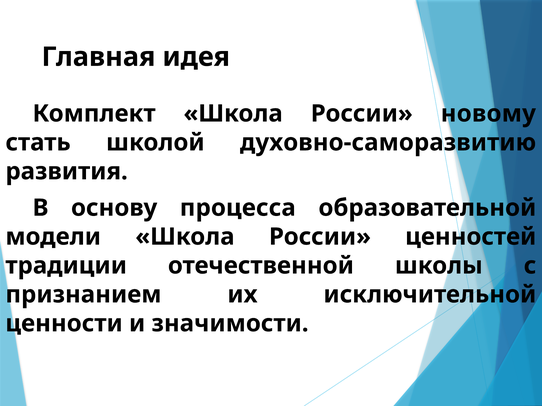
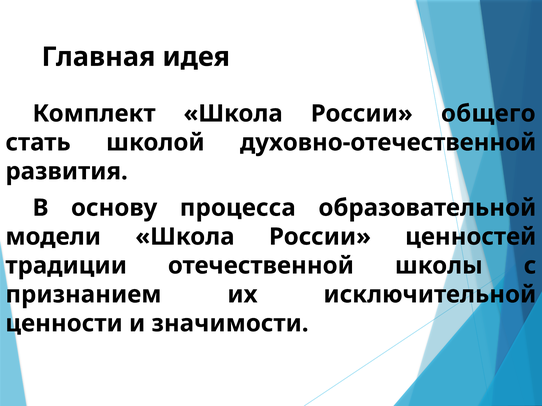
новому: новому -> общего
духовно-саморазвитию: духовно-саморазвитию -> духовно-отечественной
